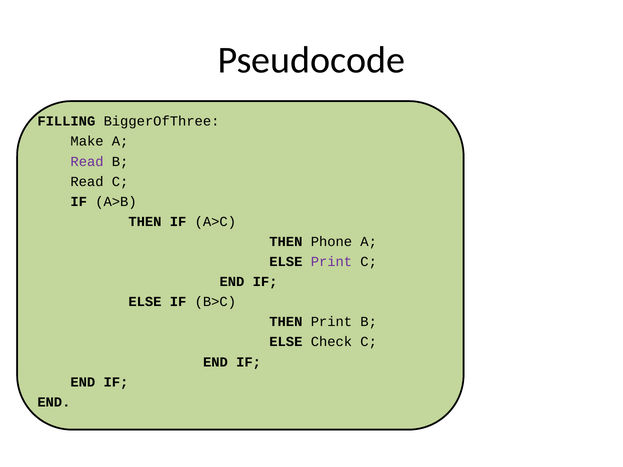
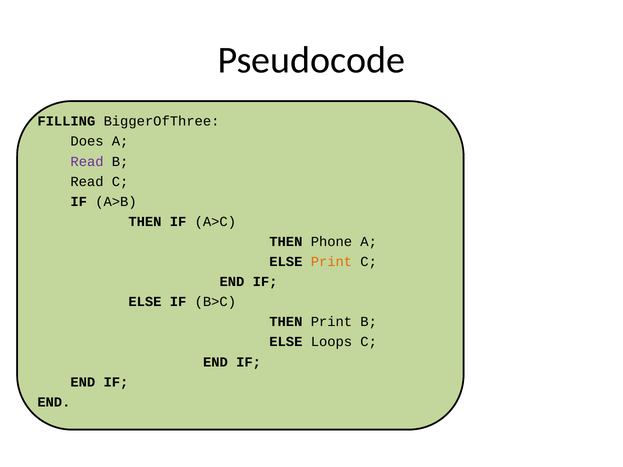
Make: Make -> Does
Print at (331, 262) colour: purple -> orange
Check: Check -> Loops
